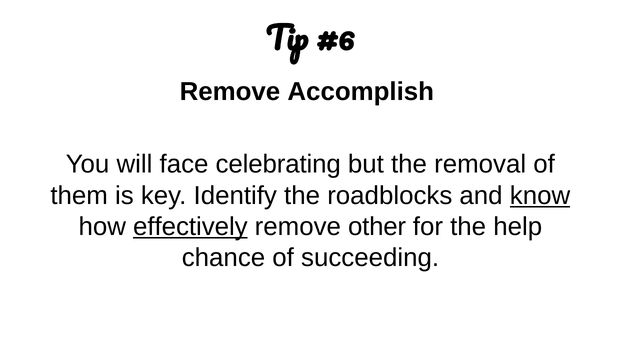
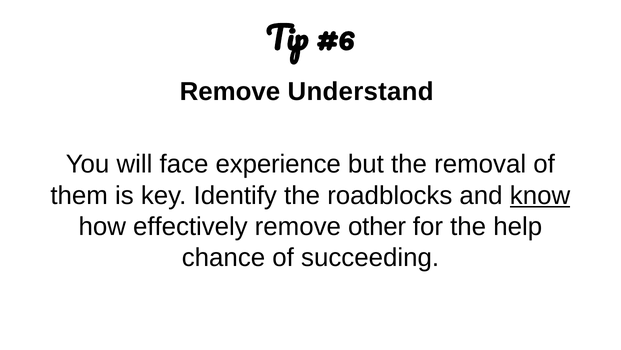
Accomplish: Accomplish -> Understand
celebrating: celebrating -> experience
effectively underline: present -> none
